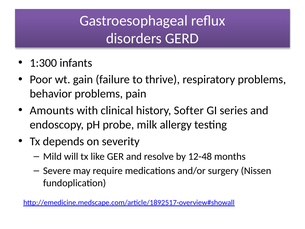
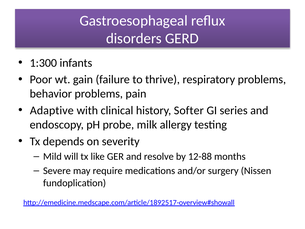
Amounts: Amounts -> Adaptive
12-48: 12-48 -> 12-88
